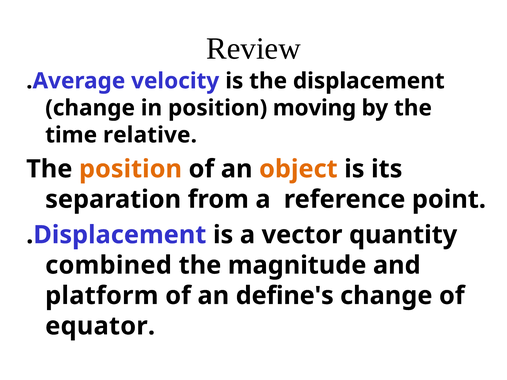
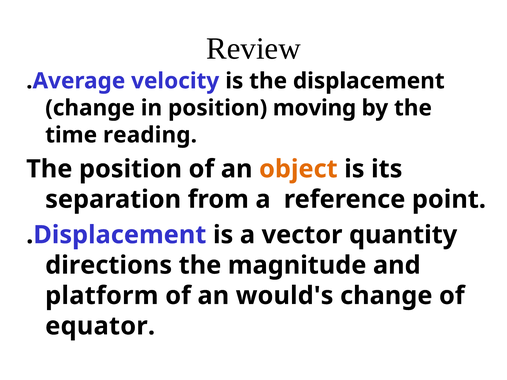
relative: relative -> reading
position at (130, 169) colour: orange -> black
combined: combined -> directions
define's: define's -> would's
